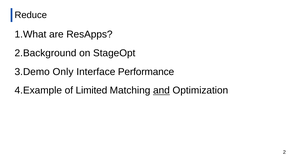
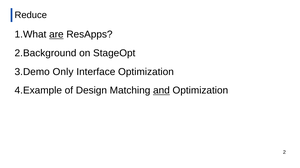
are underline: none -> present
Interface Performance: Performance -> Optimization
Limited: Limited -> Design
